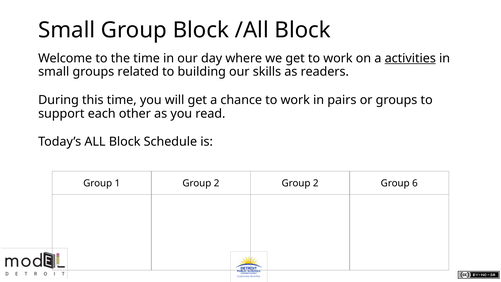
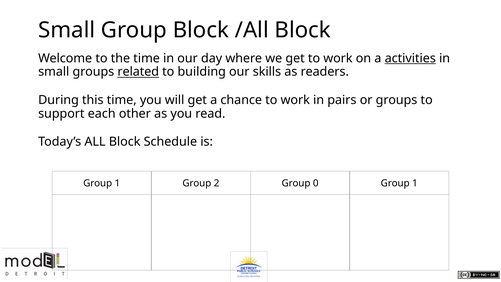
related underline: none -> present
2 Group 2: 2 -> 0
6 at (415, 183): 6 -> 1
